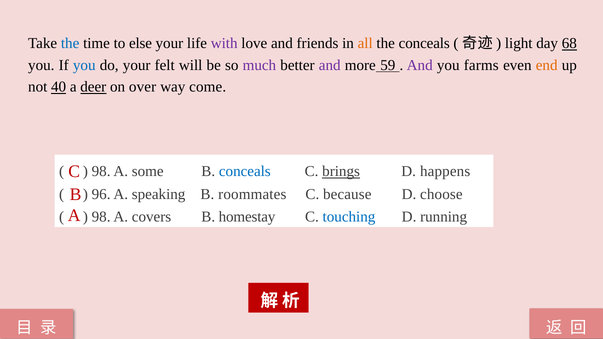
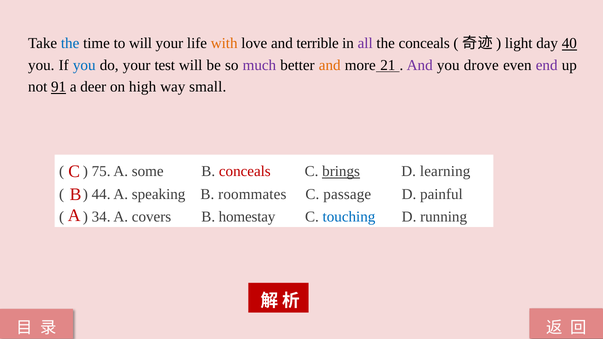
to else: else -> will
with colour: purple -> orange
friends: friends -> terrible
all colour: orange -> purple
68: 68 -> 40
felt: felt -> test
and at (330, 65) colour: purple -> orange
59: 59 -> 21
farms: farms -> drove
end colour: orange -> purple
40: 40 -> 91
deer underline: present -> none
over: over -> high
come: come -> small
98 at (101, 172): 98 -> 75
conceals at (245, 172) colour: blue -> red
happens: happens -> learning
96: 96 -> 44
because: because -> passage
choose: choose -> painful
98 at (101, 217): 98 -> 34
